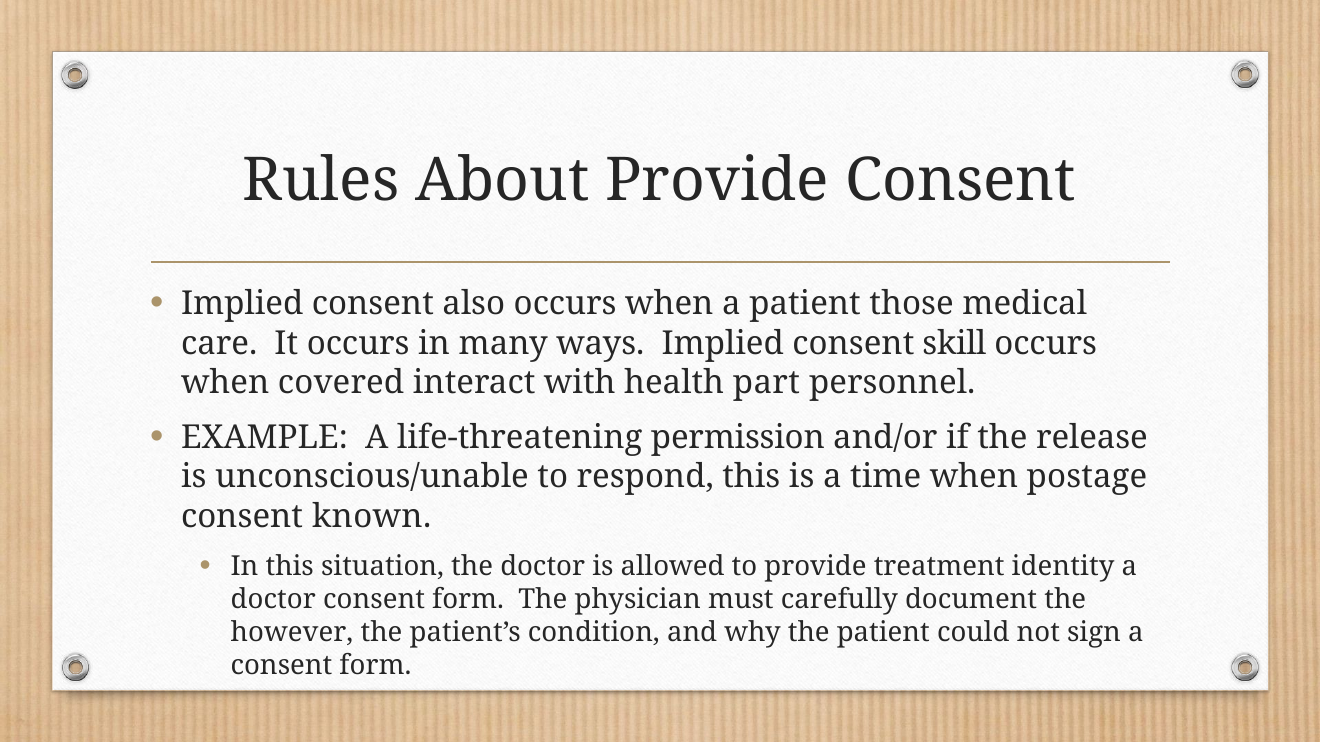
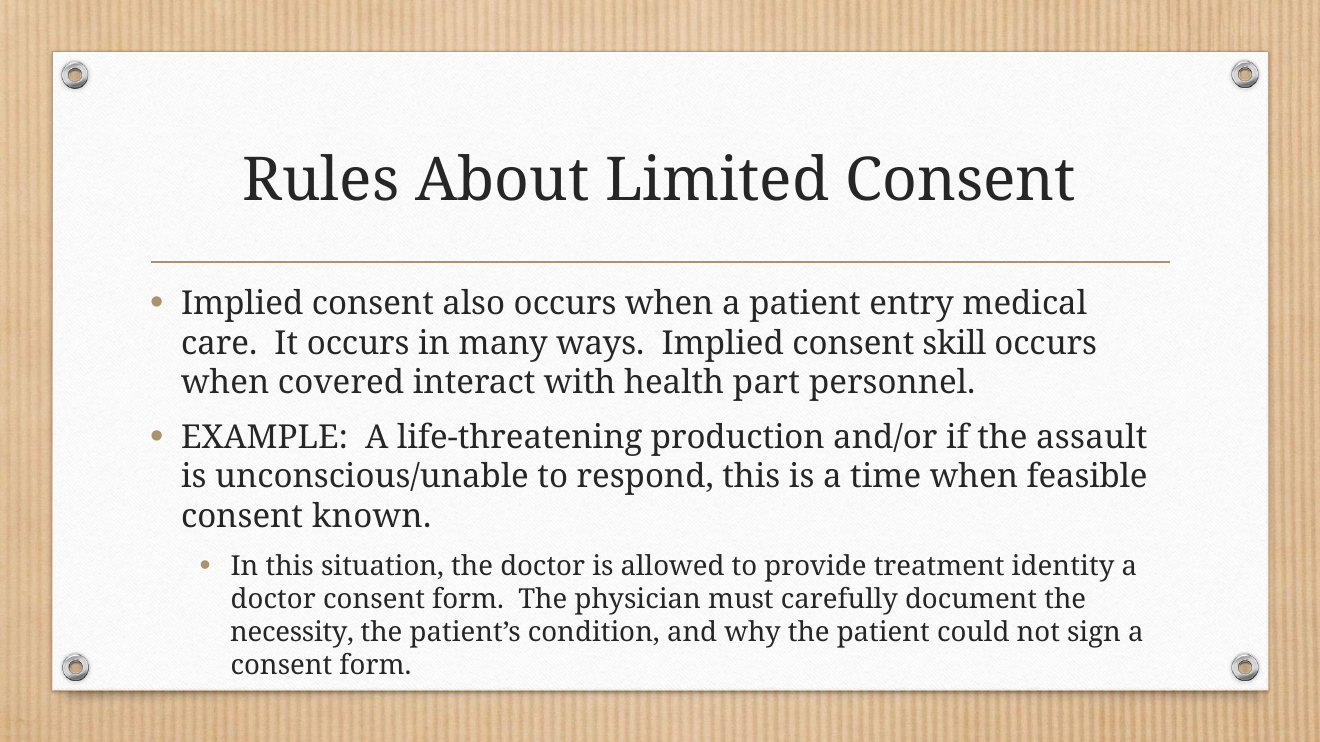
About Provide: Provide -> Limited
those: those -> entry
permission: permission -> production
release: release -> assault
postage: postage -> feasible
however: however -> necessity
